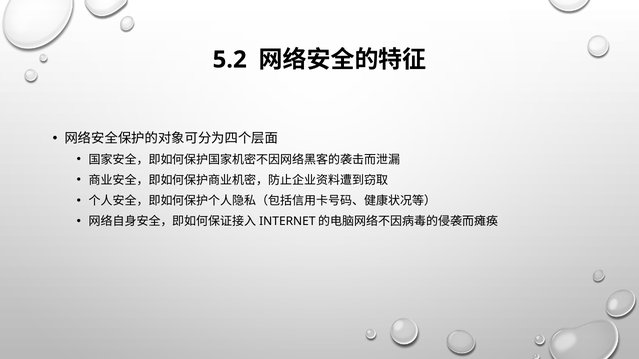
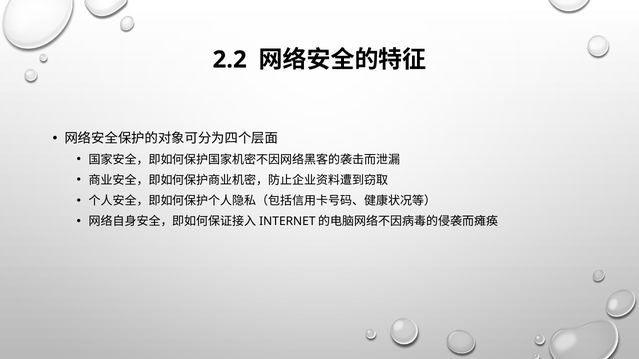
5.2: 5.2 -> 2.2
